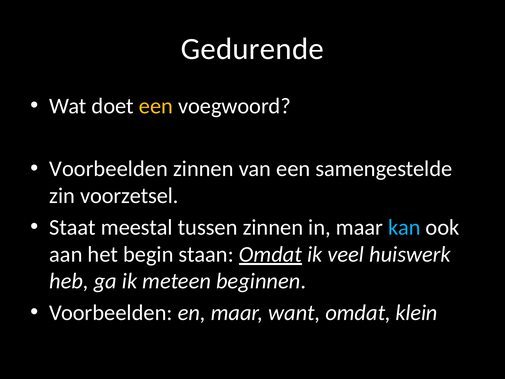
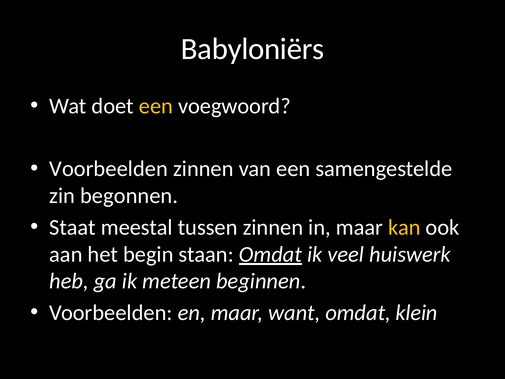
Gedurende: Gedurende -> Babyloniërs
voorzetsel: voorzetsel -> begonnen
kan colour: light blue -> yellow
